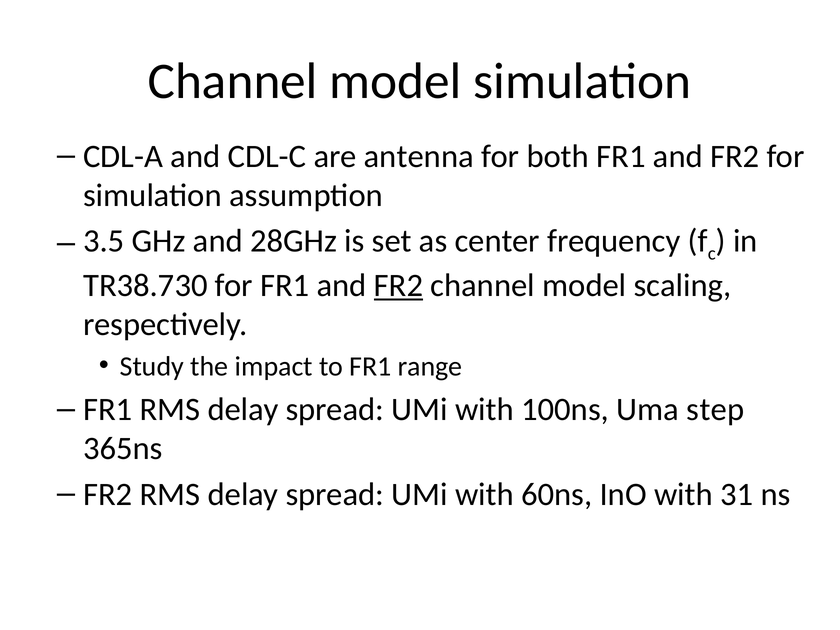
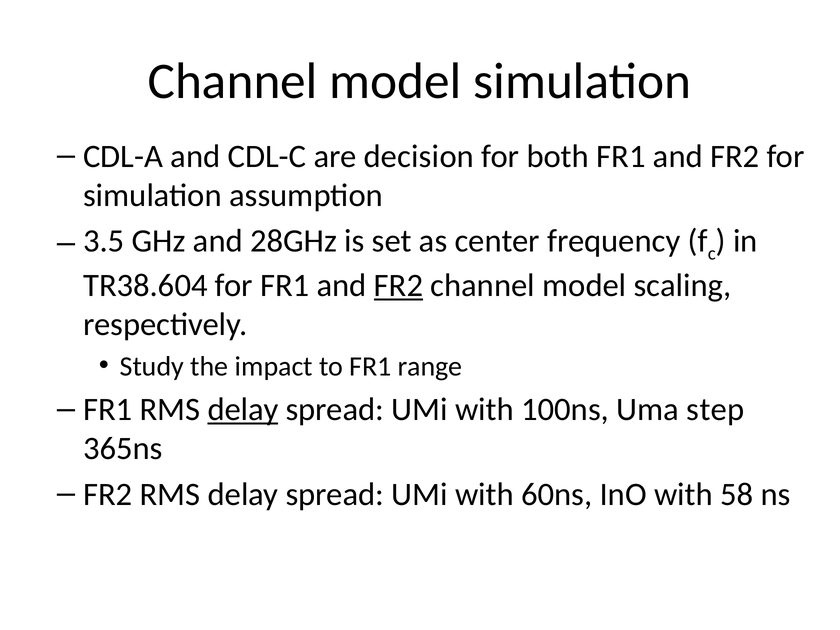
antenna: antenna -> decision
TR38.730: TR38.730 -> TR38.604
delay at (243, 410) underline: none -> present
31: 31 -> 58
